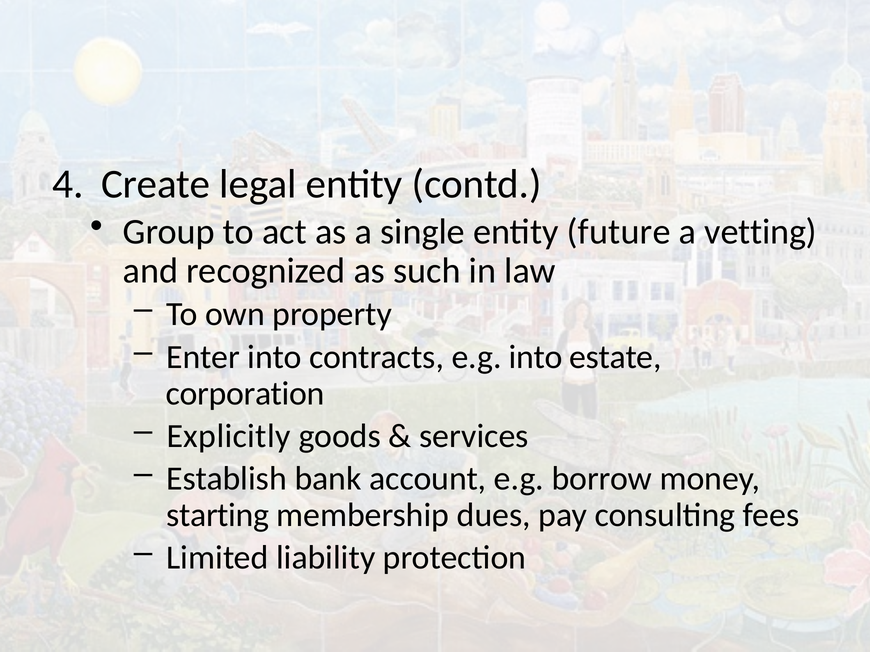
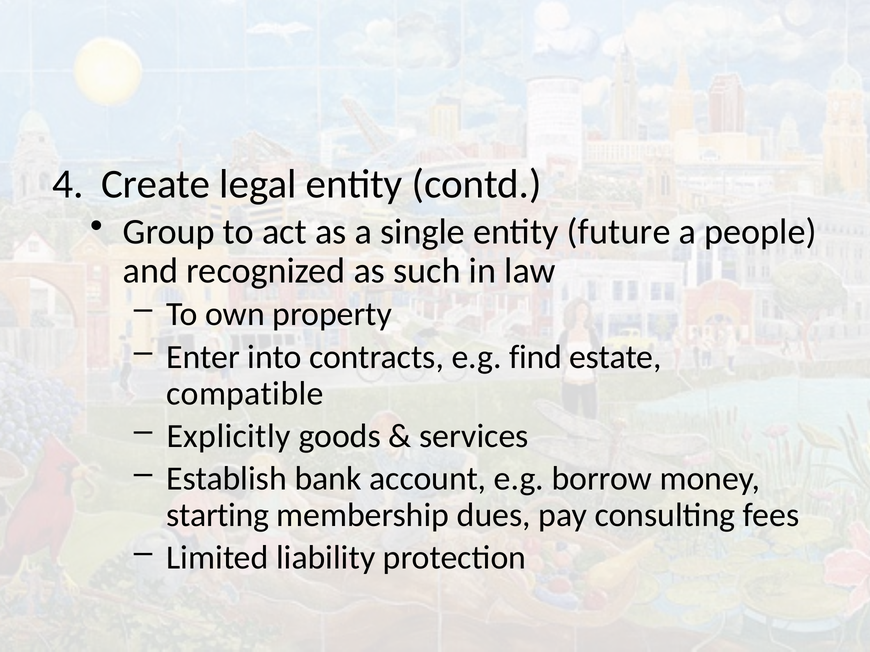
vetting: vetting -> people
e.g into: into -> find
corporation: corporation -> compatible
